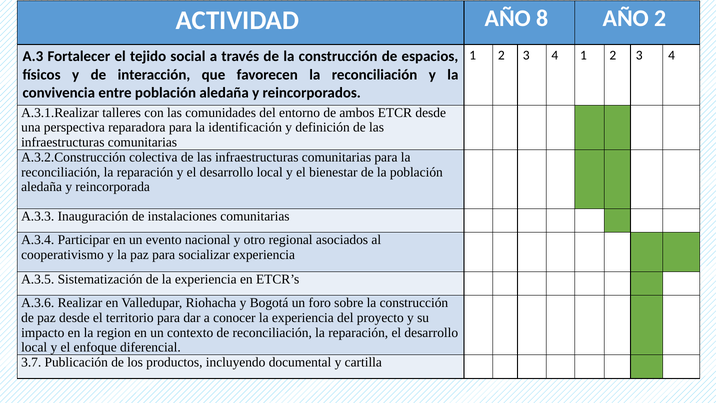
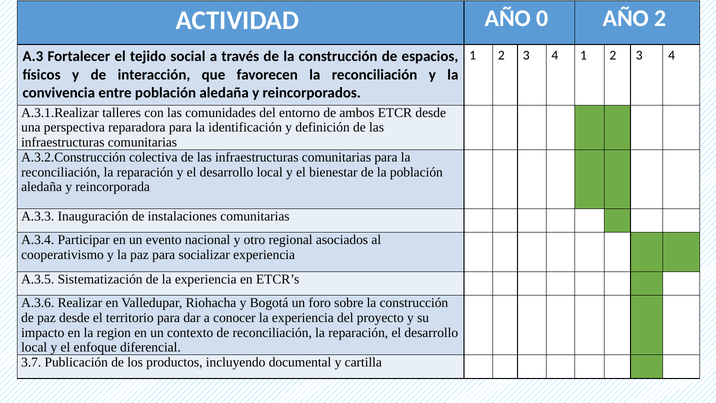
8: 8 -> 0
